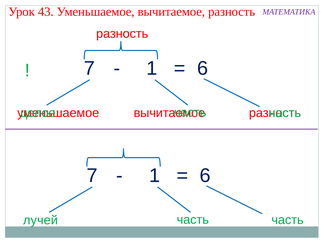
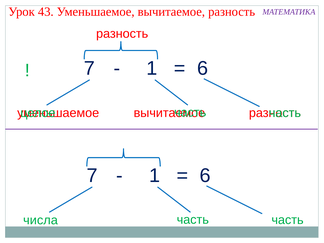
лучей: лучей -> числа
